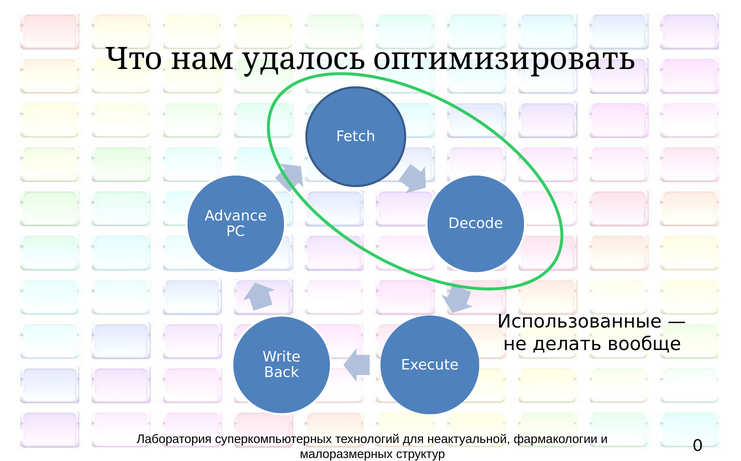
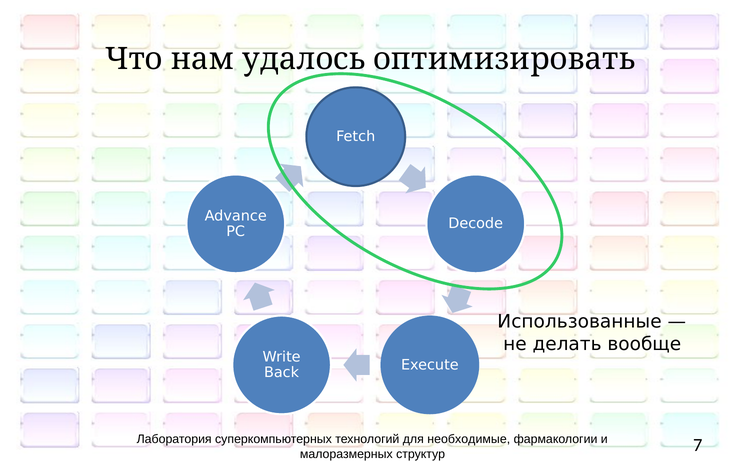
неактуальной: неактуальной -> необходимые
0: 0 -> 7
